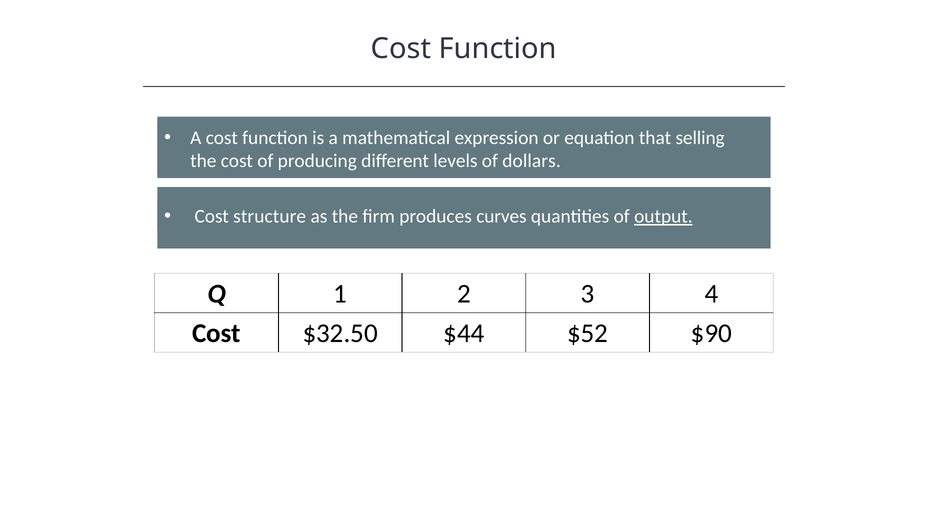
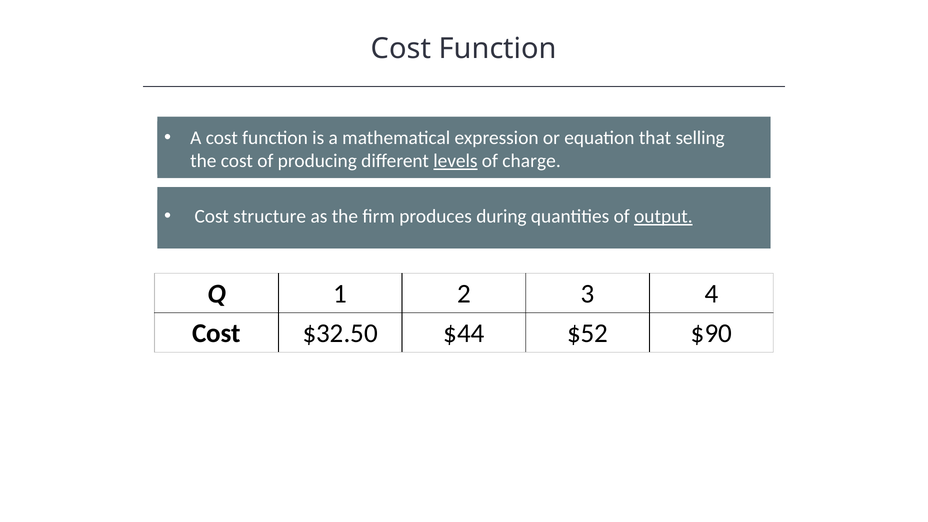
levels underline: none -> present
dollars: dollars -> charge
curves: curves -> during
